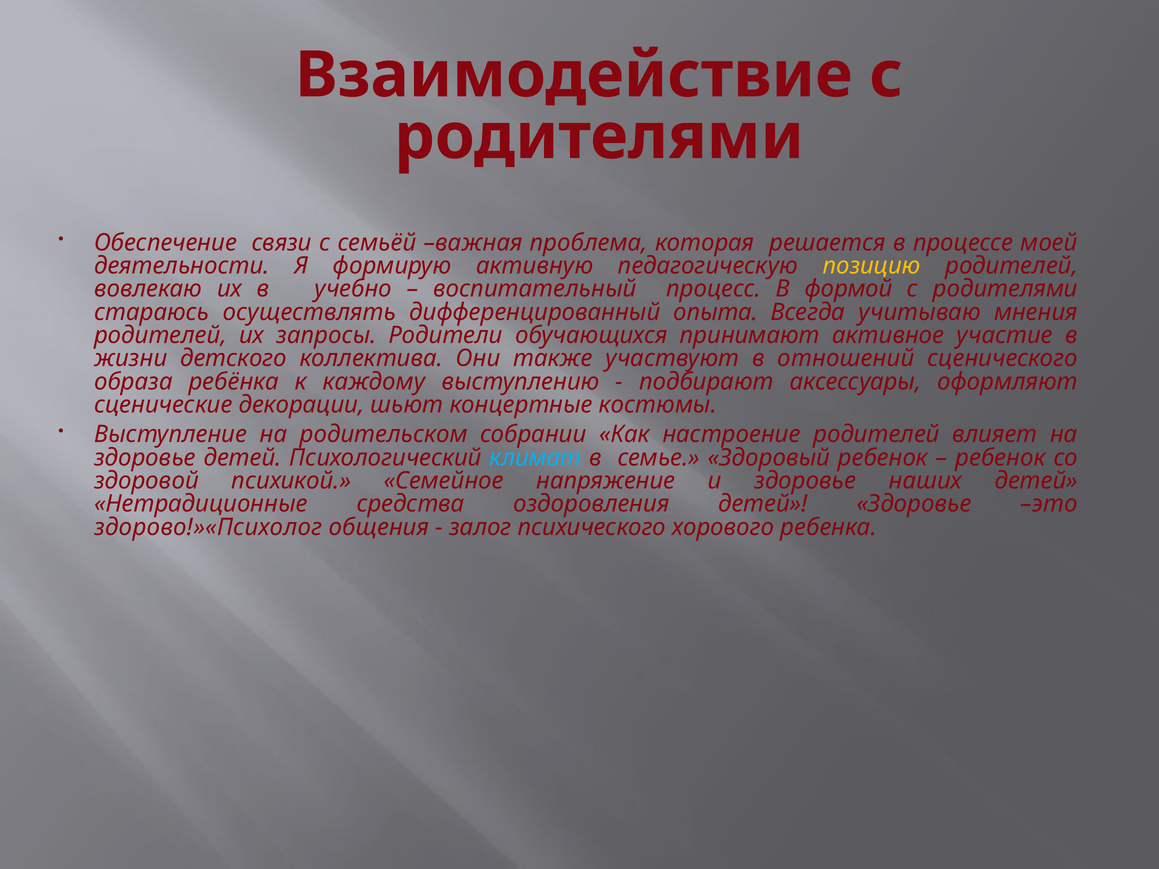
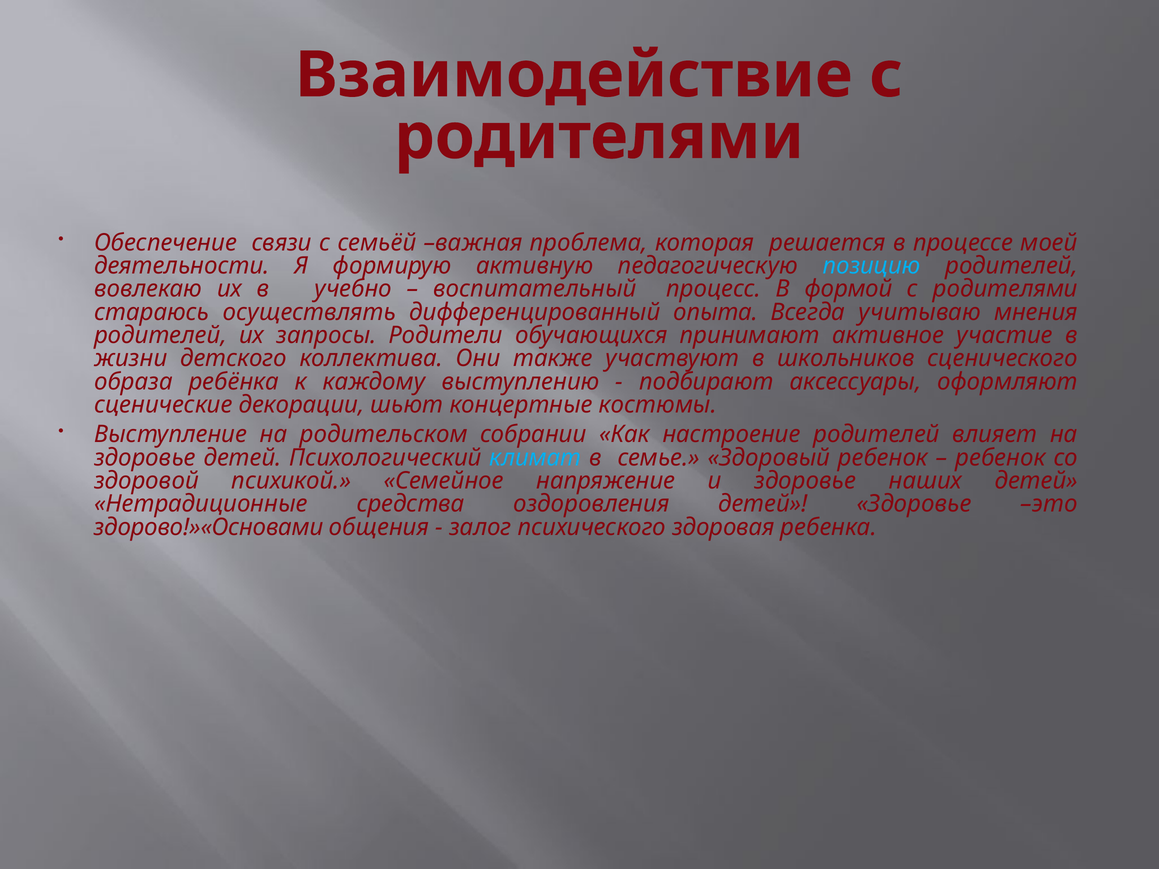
позицию colour: yellow -> light blue
отношений: отношений -> школьников
здорово!»«Психолог: здорово!»«Психолог -> здорово!»«Основами
хорового: хорового -> здоровая
